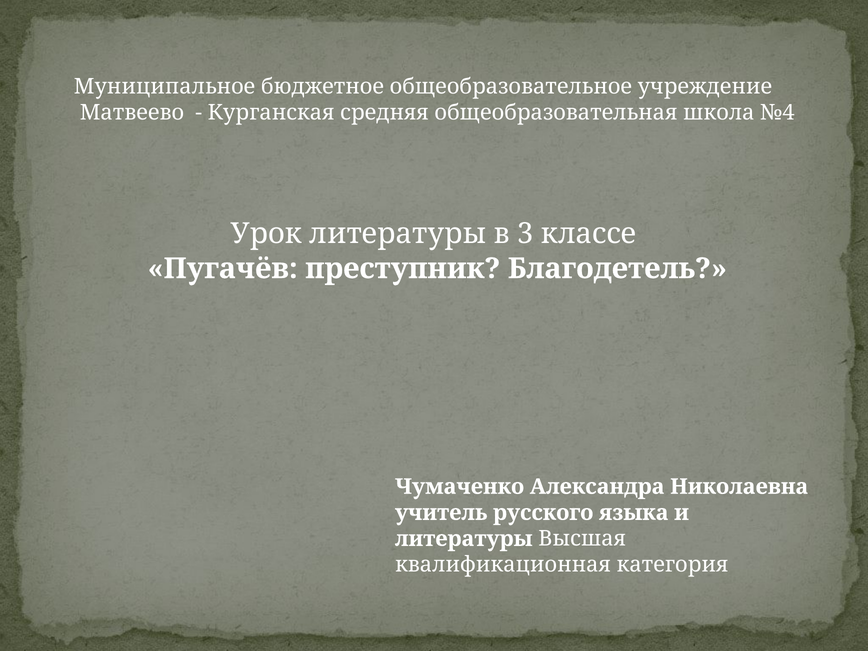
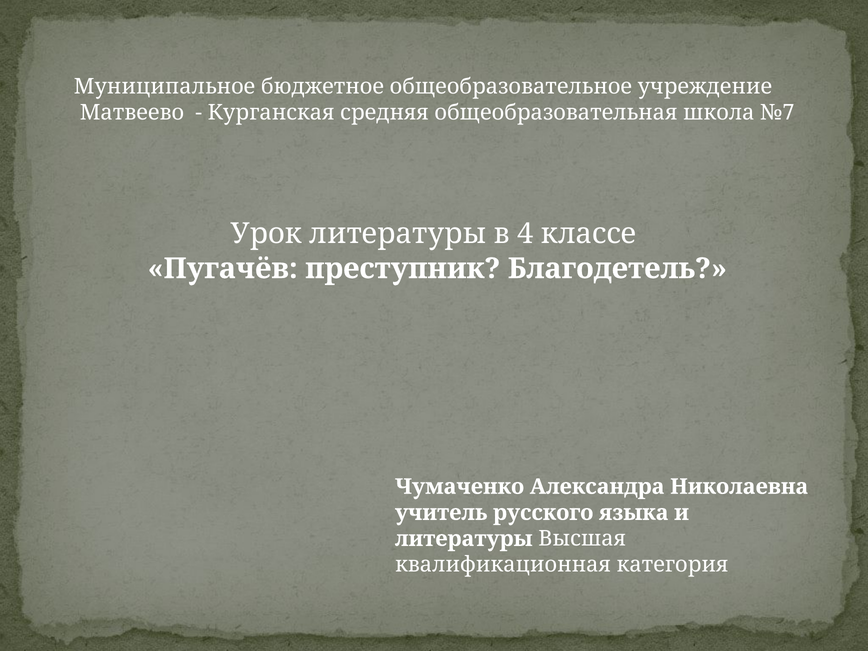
№4: №4 -> №7
3: 3 -> 4
